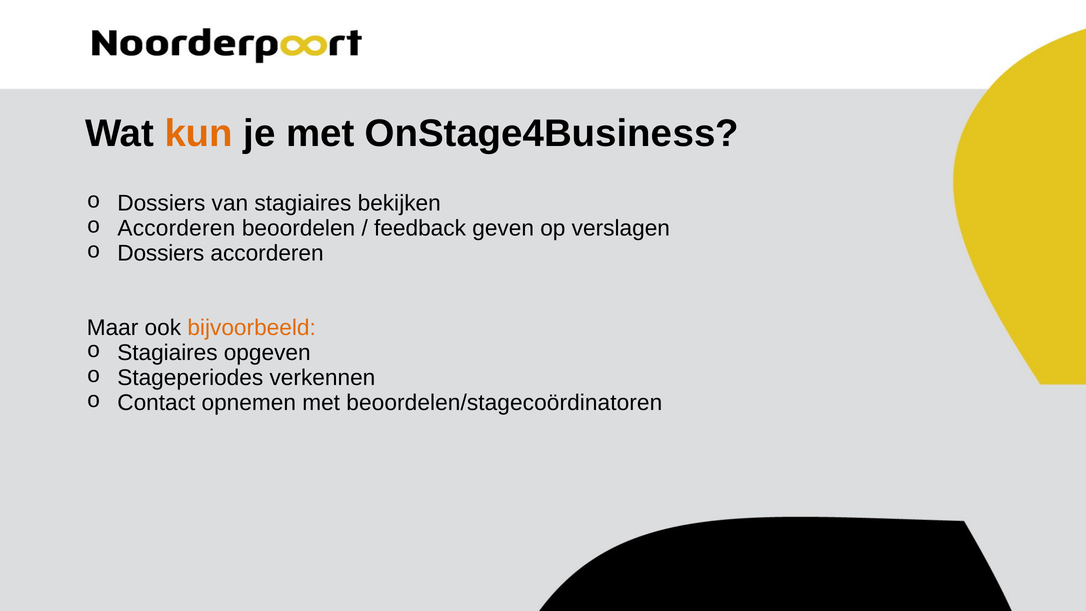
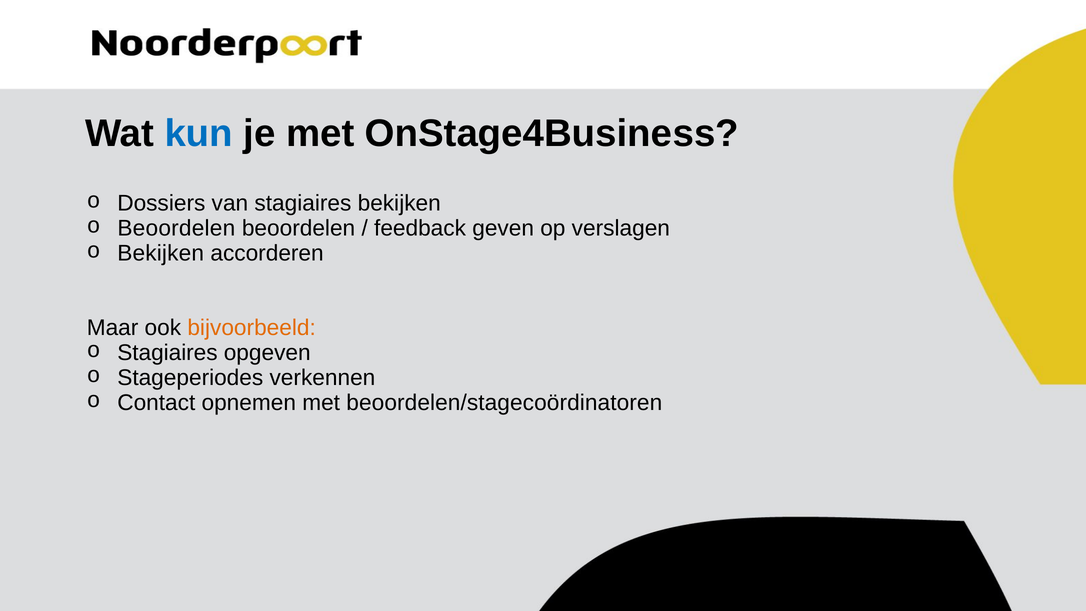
kun colour: orange -> blue
Accorderen at (176, 228): Accorderen -> Beoordelen
Dossiers at (161, 253): Dossiers -> Bekijken
